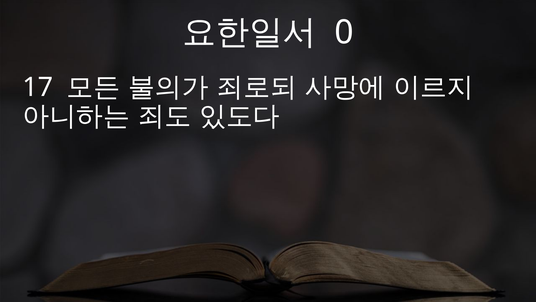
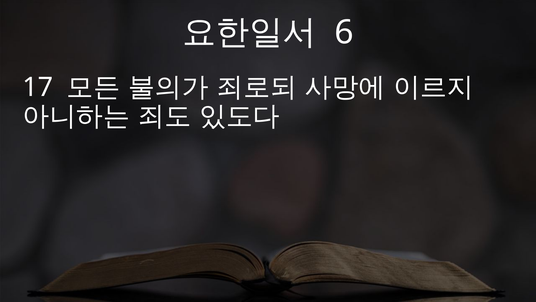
0: 0 -> 6
